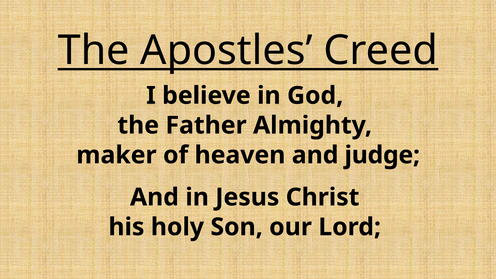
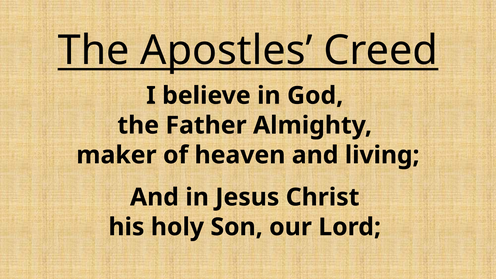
judge: judge -> living
